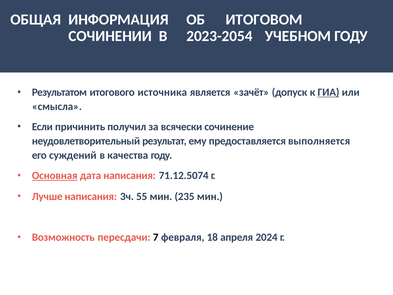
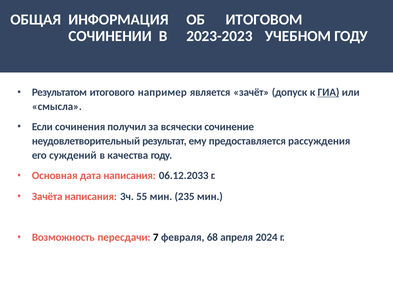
2023-2054: 2023-2054 -> 2023-2023
источника: источника -> например
причинить: причинить -> сочинения
выполняется: выполняется -> рассуждения
Основная underline: present -> none
71.12.5074: 71.12.5074 -> 06.12.2033
Лучше: Лучше -> Зачёта
18: 18 -> 68
